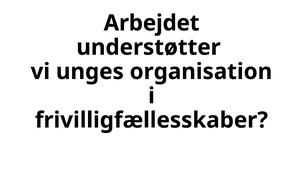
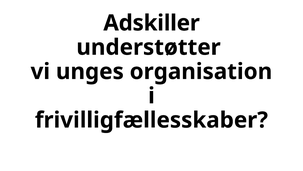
Arbejdet: Arbejdet -> Adskiller
